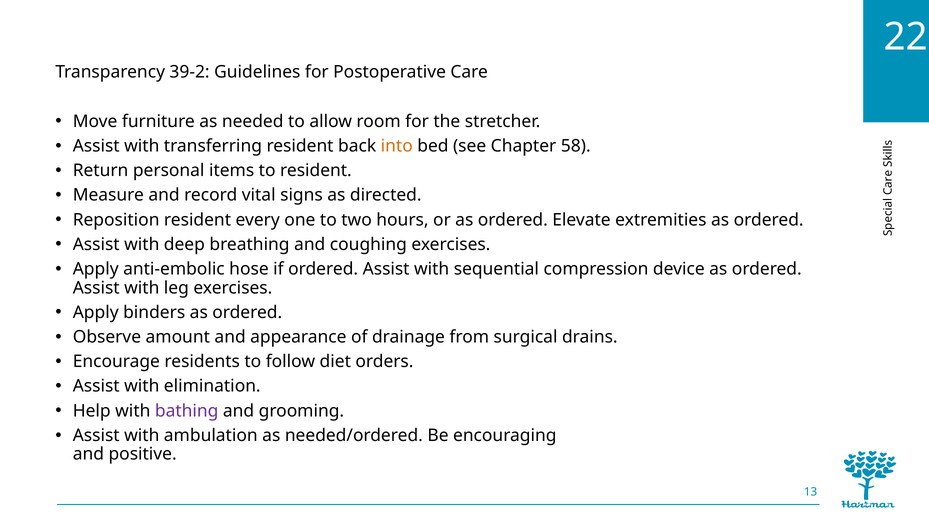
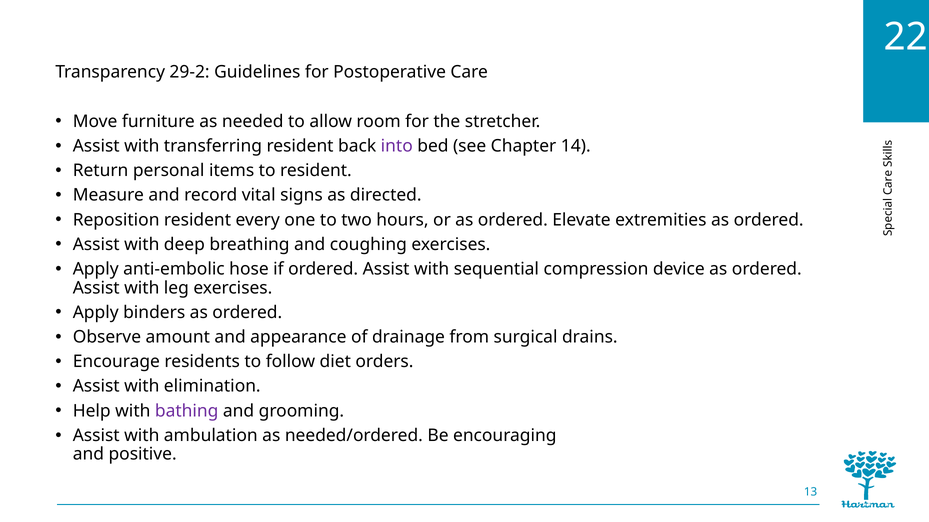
39-2: 39-2 -> 29-2
into colour: orange -> purple
58: 58 -> 14
